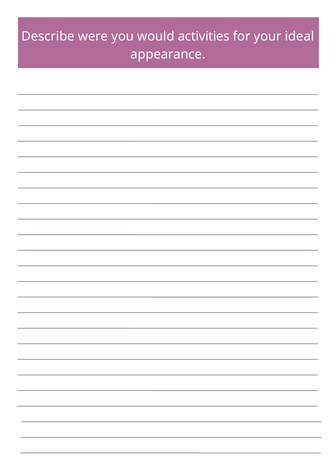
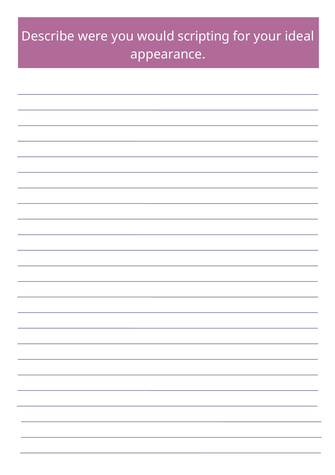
activities: activities -> scripting
